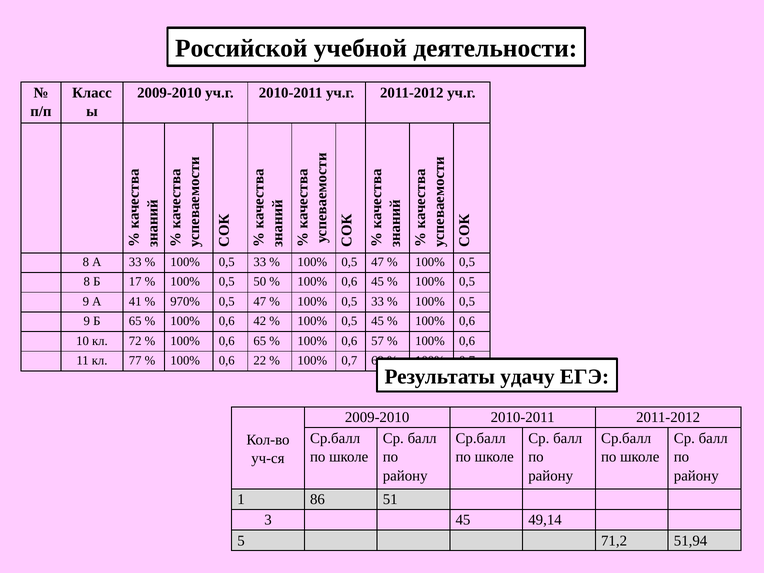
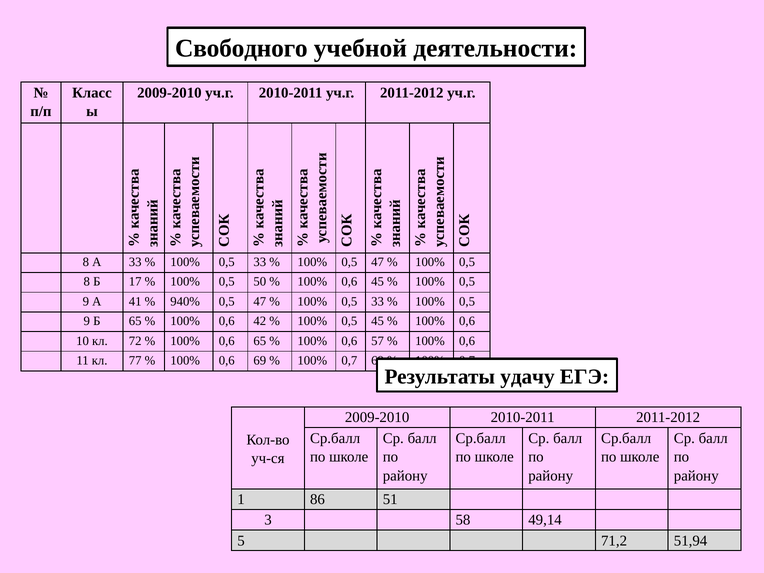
Российской: Российской -> Свободного
970%: 970% -> 940%
0,6 22: 22 -> 69
3 45: 45 -> 58
